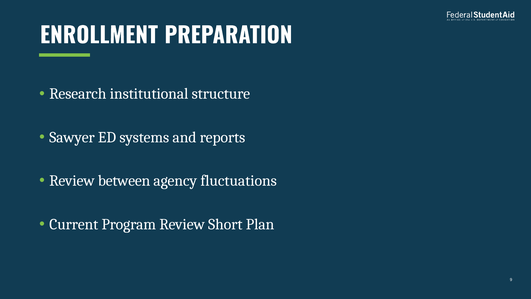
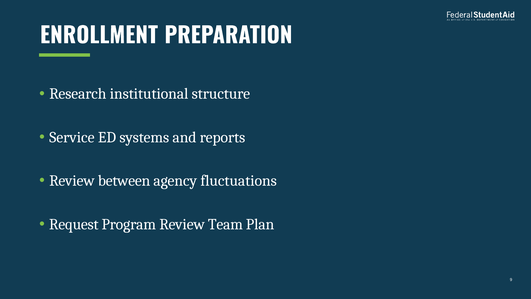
Sawyer: Sawyer -> Service
Current: Current -> Request
Short: Short -> Team
